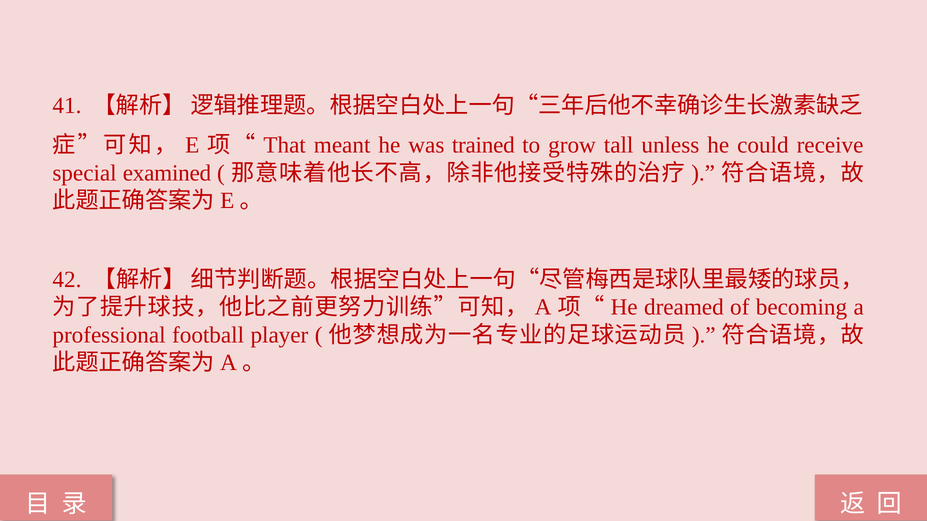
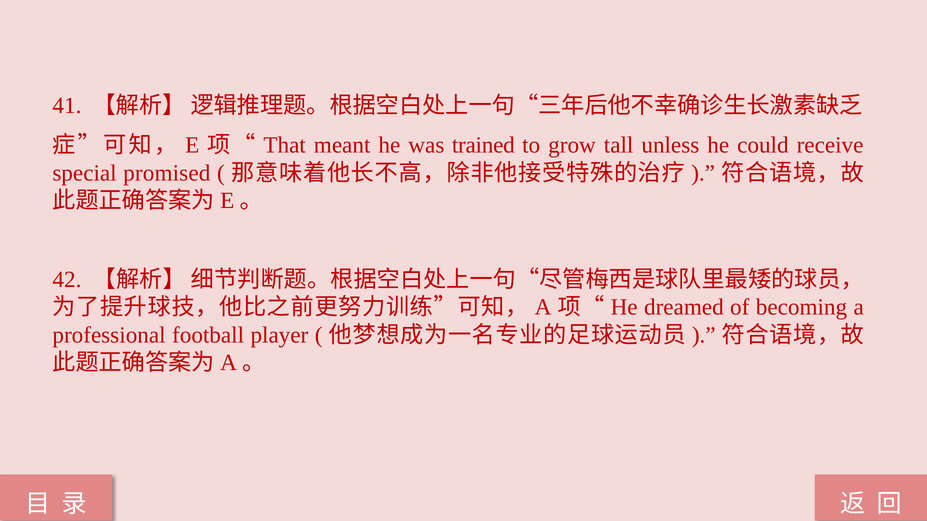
examined: examined -> promised
